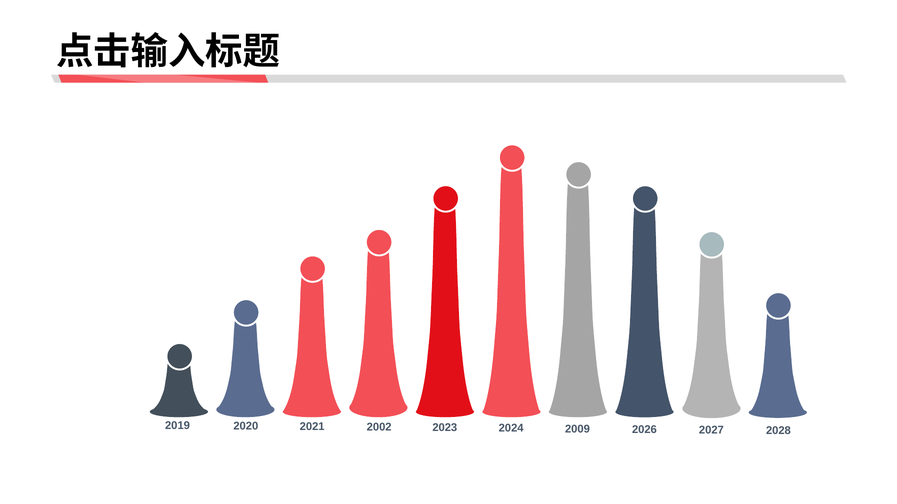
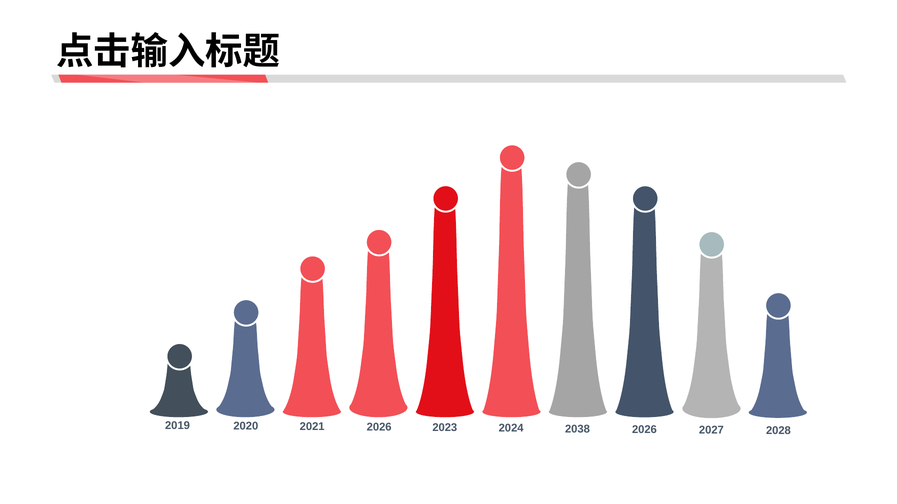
2021 2002: 2002 -> 2026
2009: 2009 -> 2038
